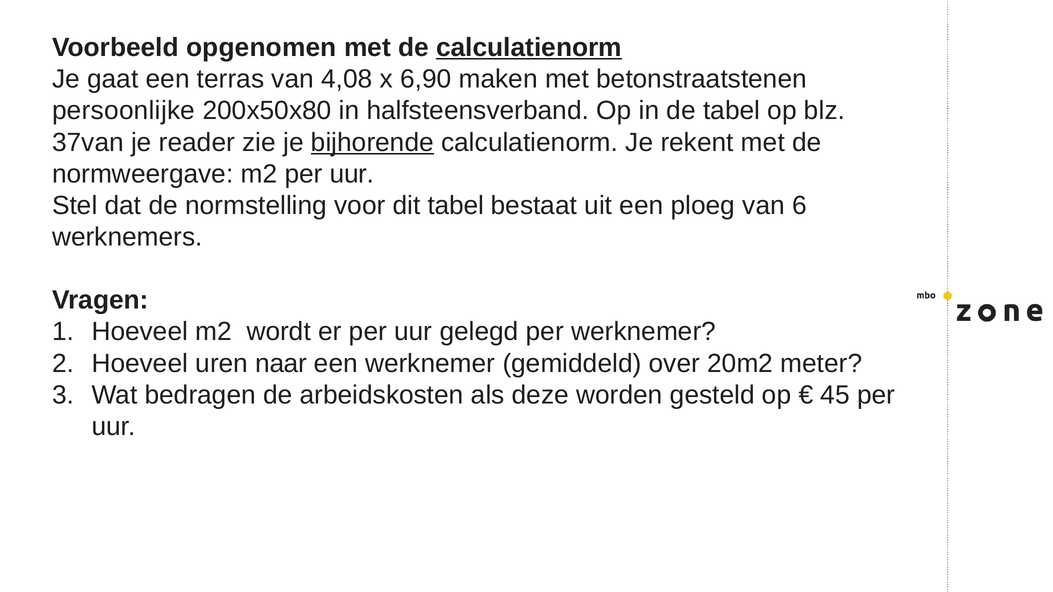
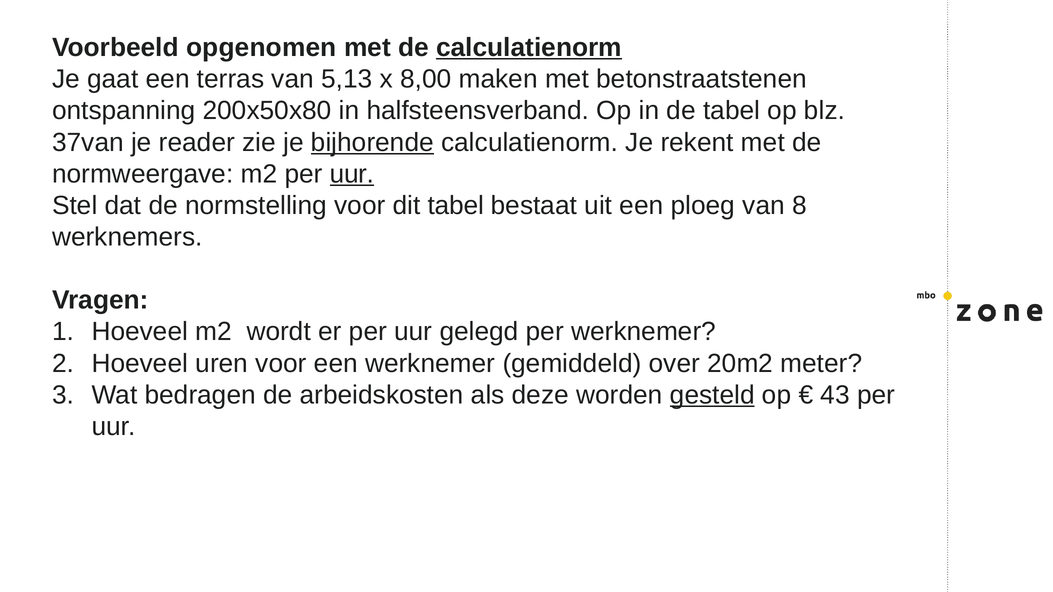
4,08: 4,08 -> 5,13
6,90: 6,90 -> 8,00
persoonlijke: persoonlijke -> ontspanning
uur at (352, 174) underline: none -> present
6: 6 -> 8
uren naar: naar -> voor
gesteld underline: none -> present
45: 45 -> 43
